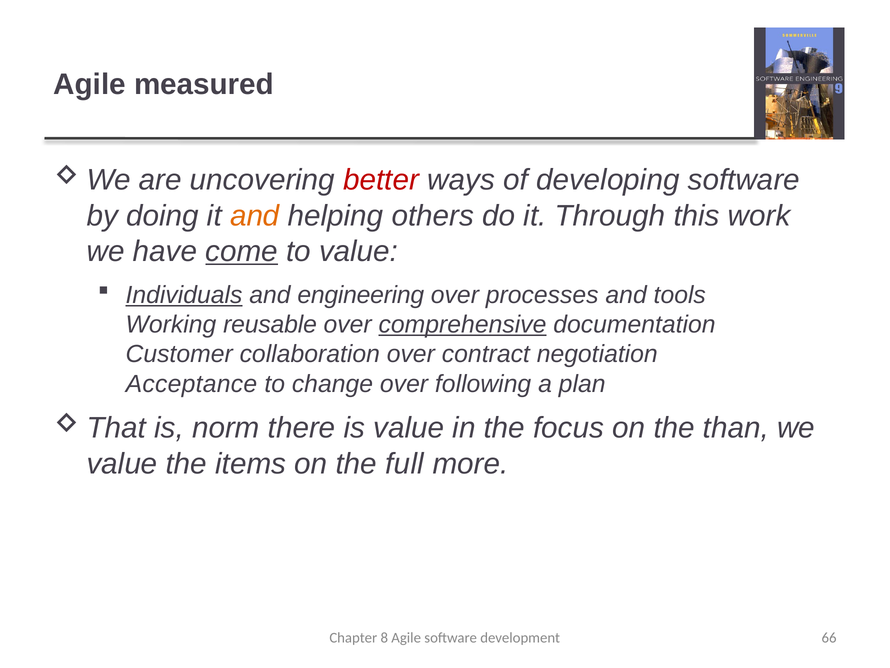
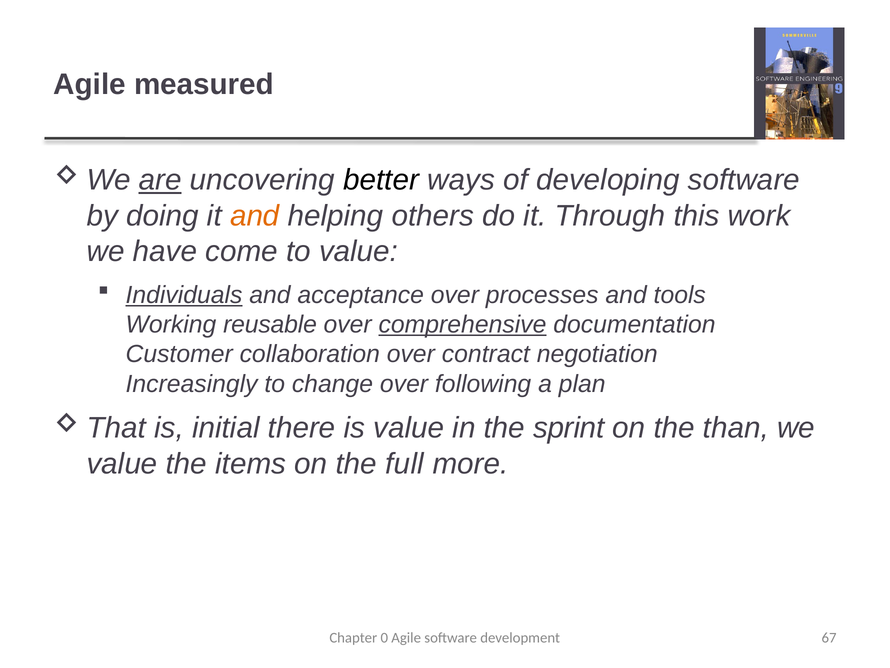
are underline: none -> present
better colour: red -> black
come underline: present -> none
engineering: engineering -> acceptance
Acceptance: Acceptance -> Increasingly
norm: norm -> initial
focus: focus -> sprint
8: 8 -> 0
66: 66 -> 67
